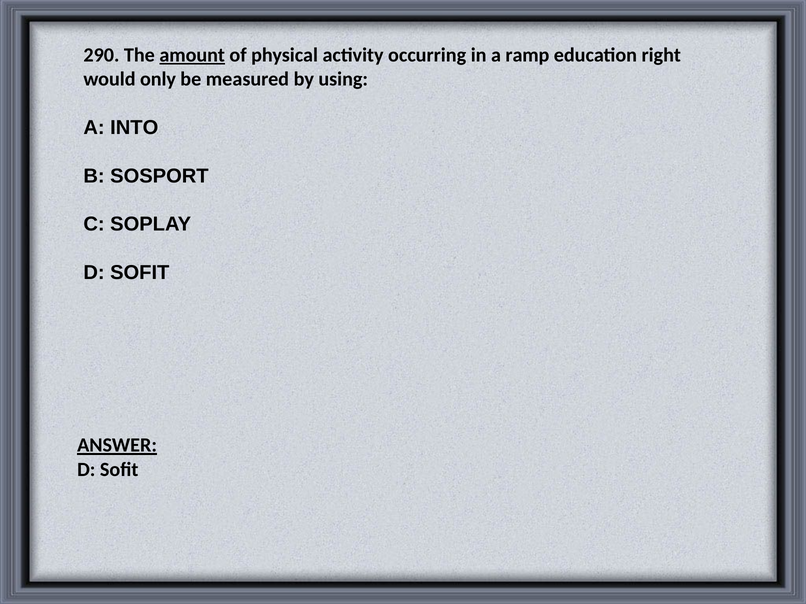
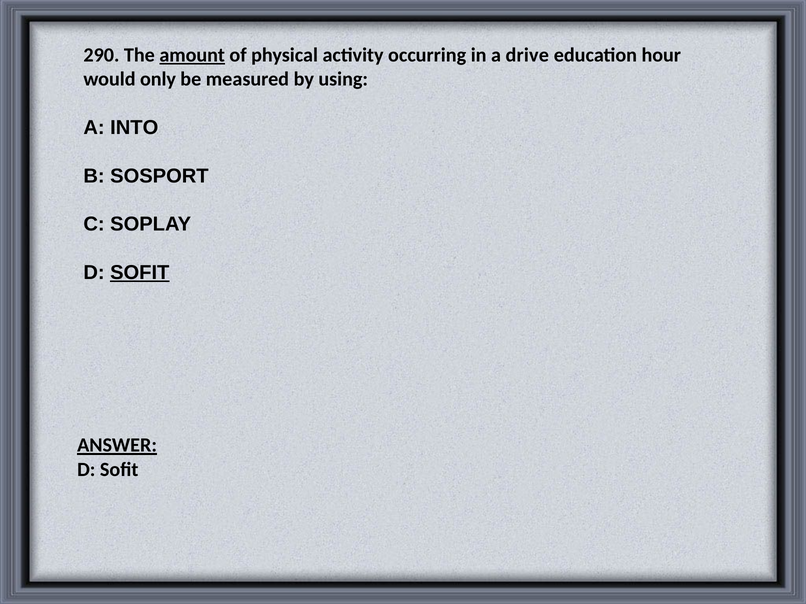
ramp: ramp -> drive
right: right -> hour
SOFIT at (140, 273) underline: none -> present
